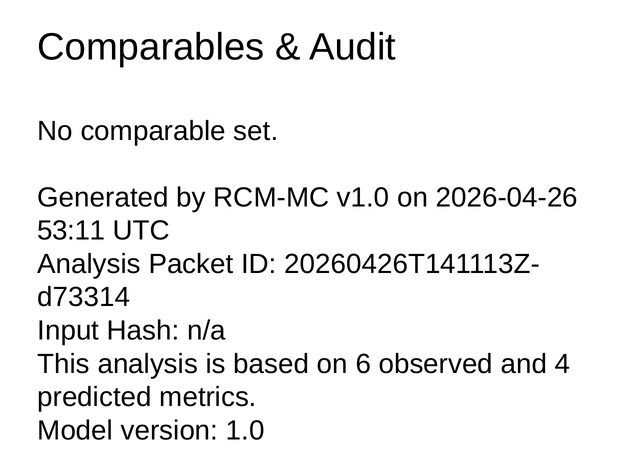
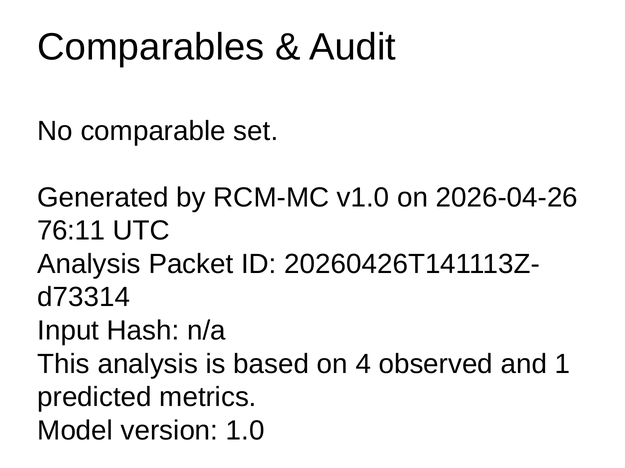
53:11: 53:11 -> 76:11
6: 6 -> 4
4: 4 -> 1
